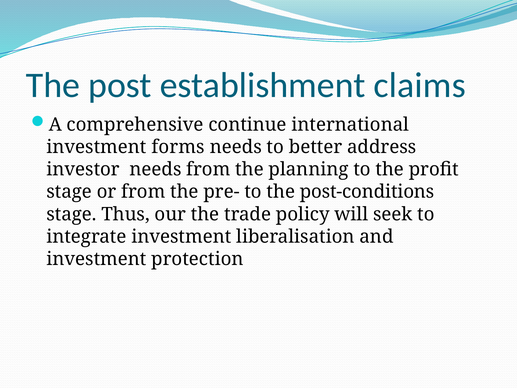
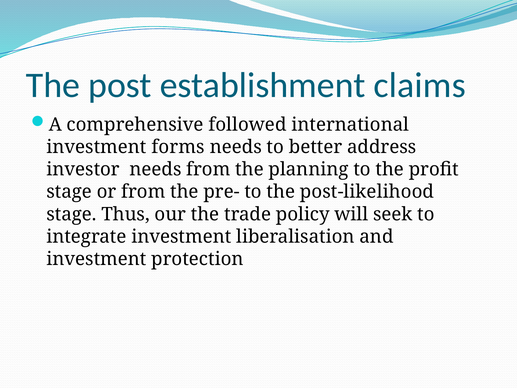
continue: continue -> followed
post-conditions: post-conditions -> post-likelihood
